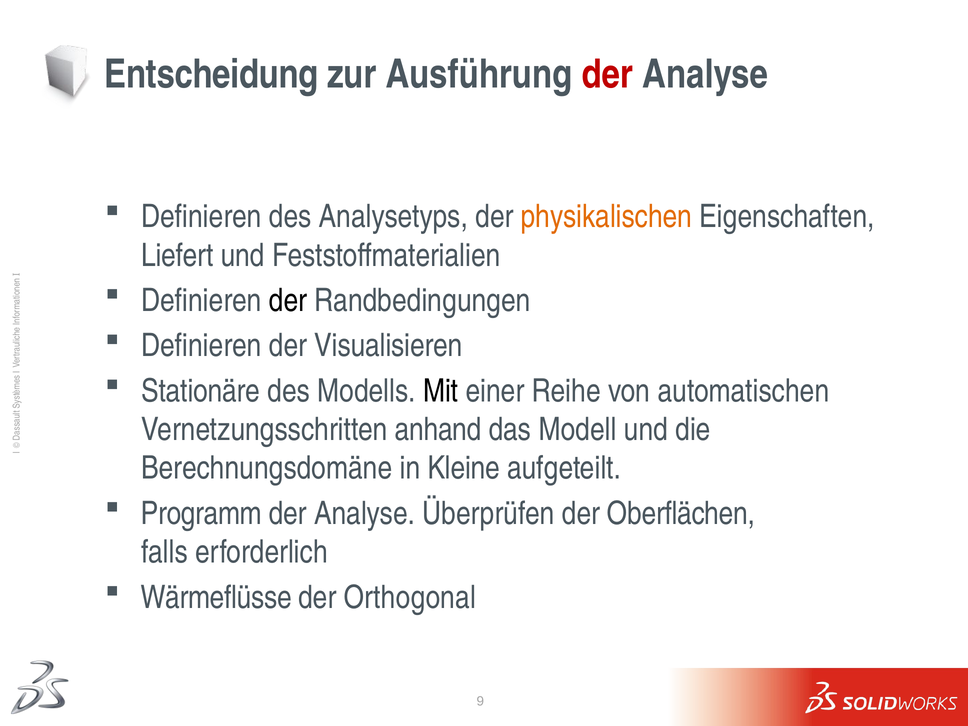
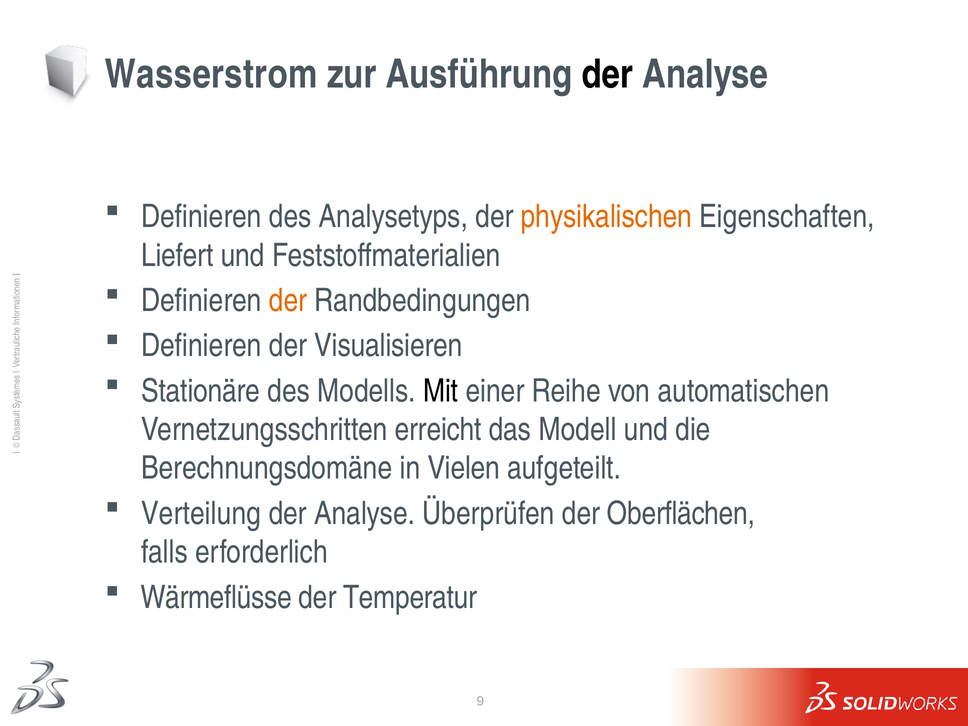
Entscheidung: Entscheidung -> Wasserstrom
der at (607, 74) colour: red -> black
der at (288, 301) colour: black -> orange
anhand: anhand -> erreicht
Kleine: Kleine -> Vielen
Programm: Programm -> Verteilung
Orthogonal: Orthogonal -> Temperatur
